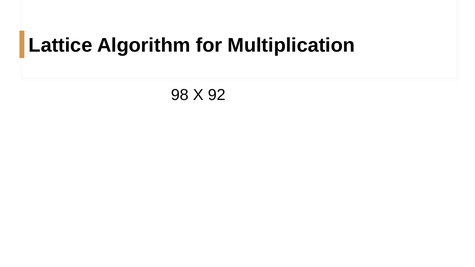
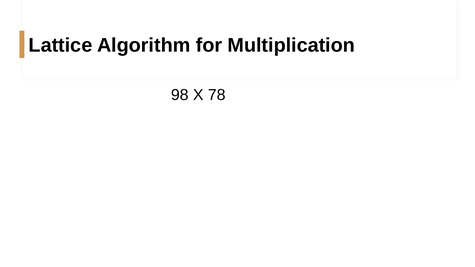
92: 92 -> 78
